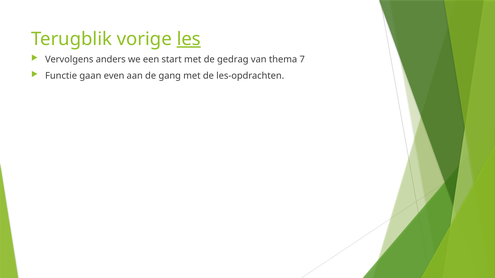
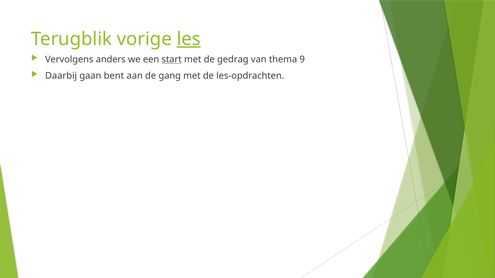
start underline: none -> present
7: 7 -> 9
Functie: Functie -> Daarbij
even: even -> bent
